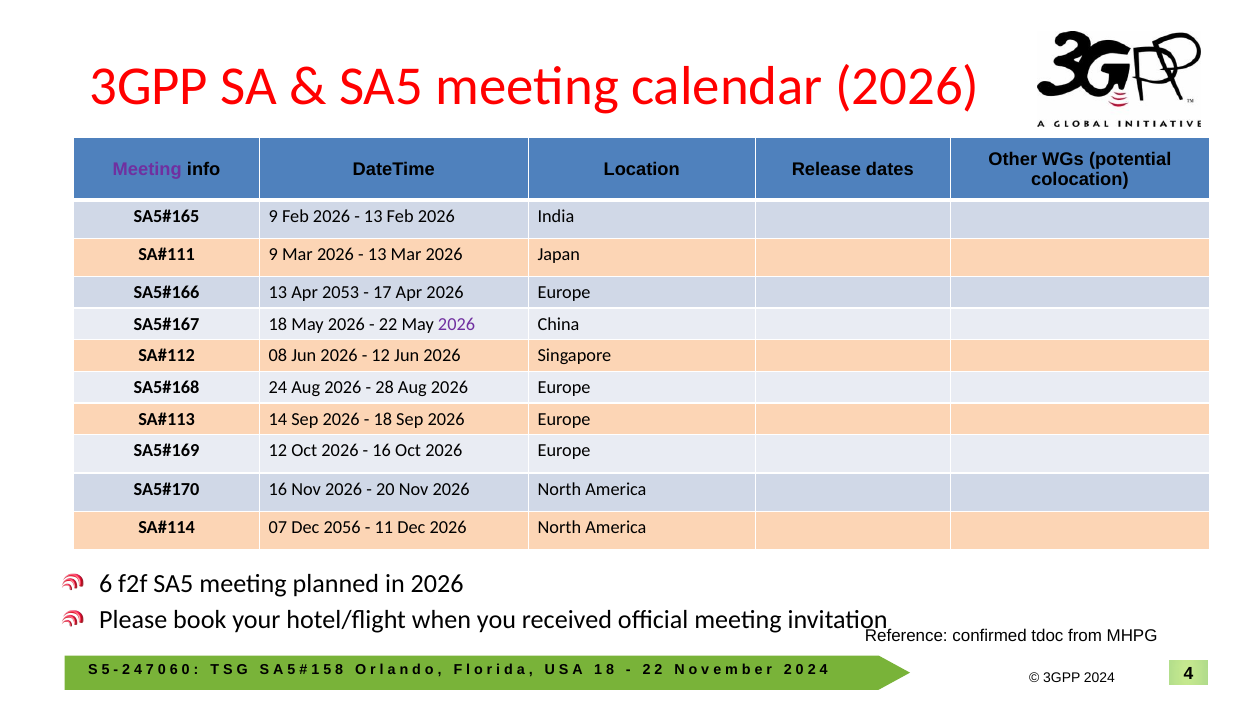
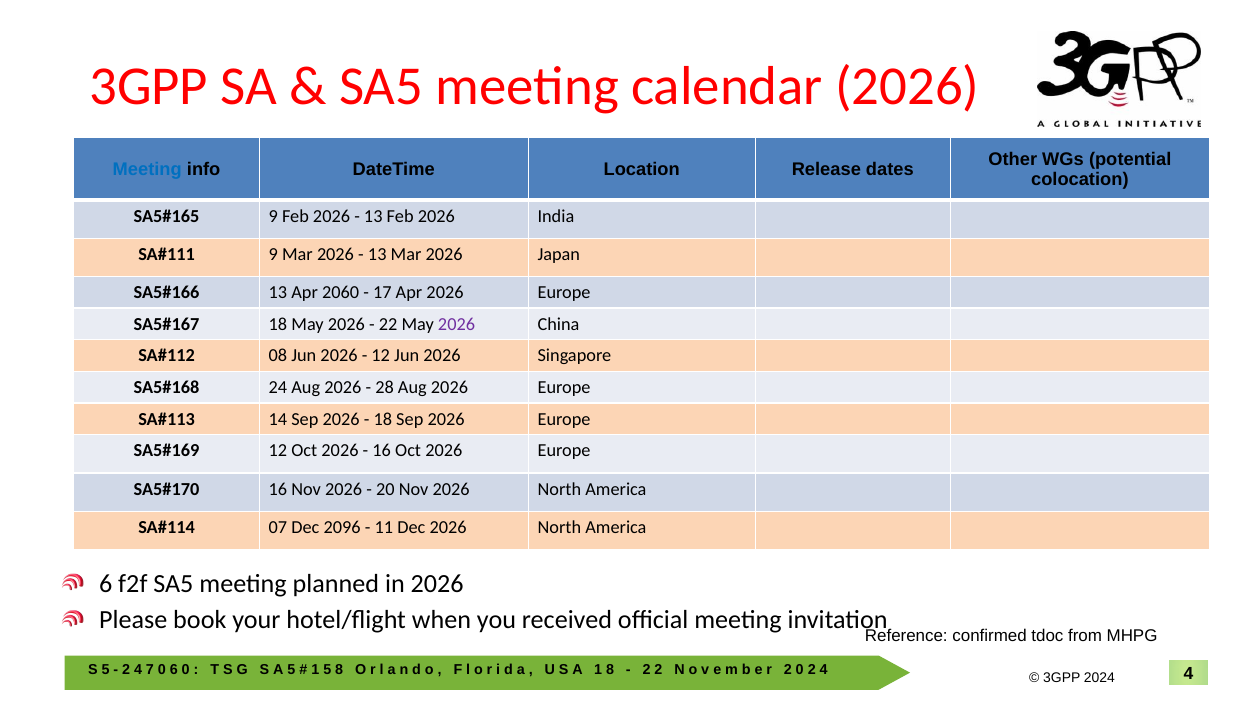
Meeting at (147, 170) colour: purple -> blue
2053: 2053 -> 2060
2056: 2056 -> 2096
